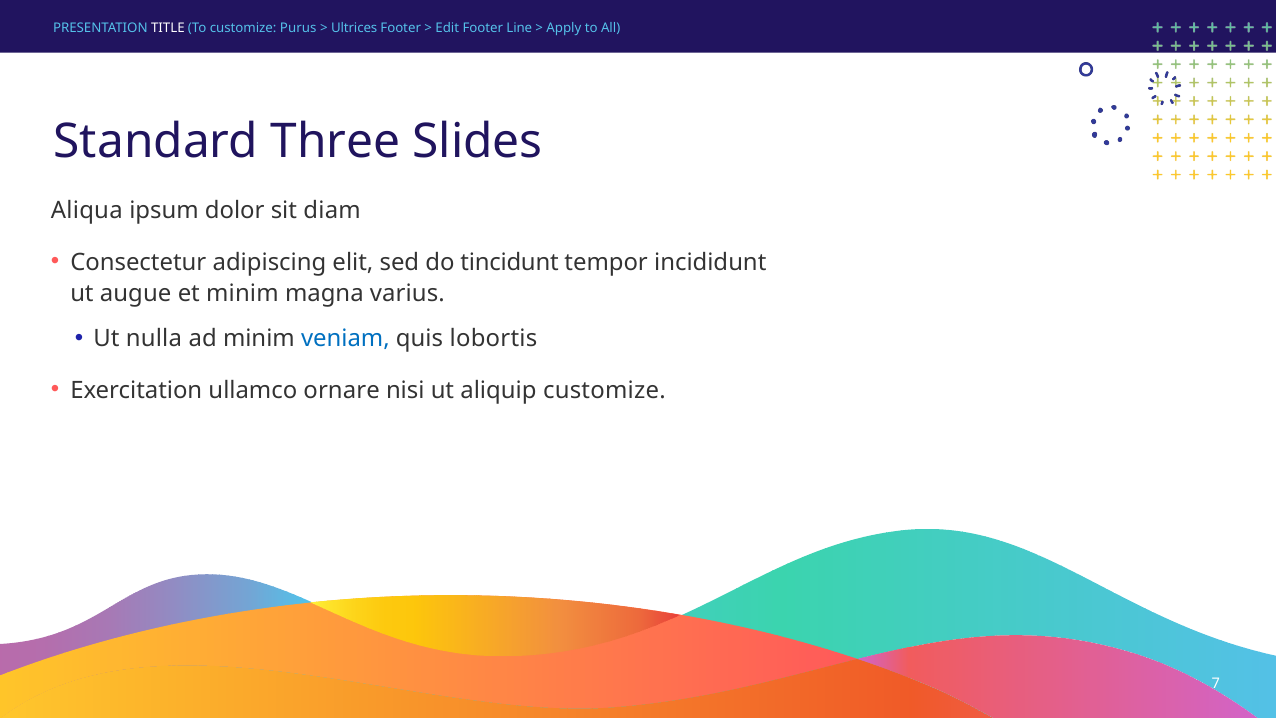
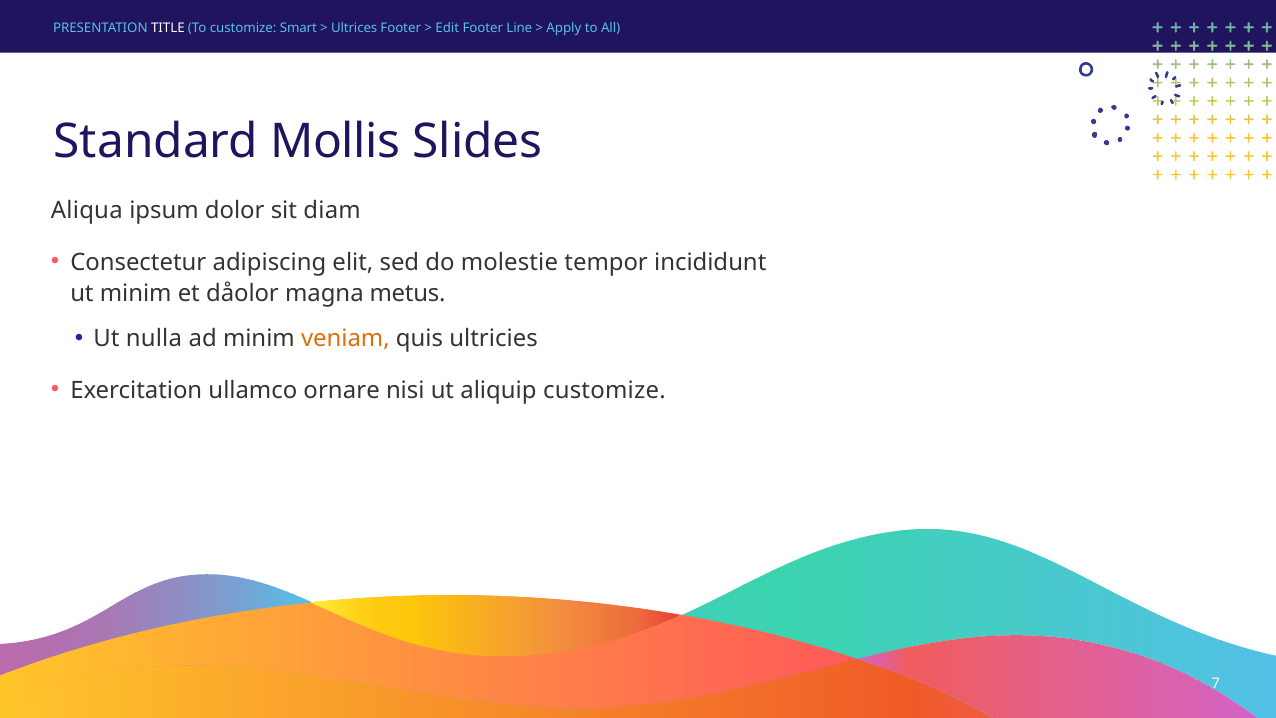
Purus: Purus -> Smart
Three: Three -> Mollis
tincidunt: tincidunt -> molestie
ut augue: augue -> minim
et minim: minim -> dåolor
varius: varius -> metus
veniam colour: blue -> orange
lobortis: lobortis -> ultricies
